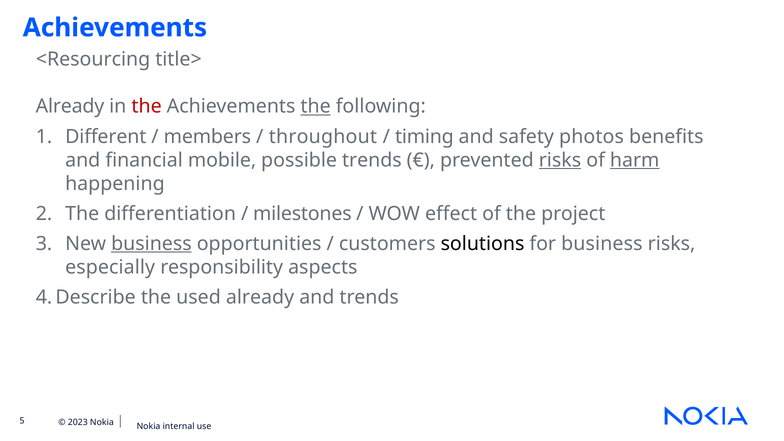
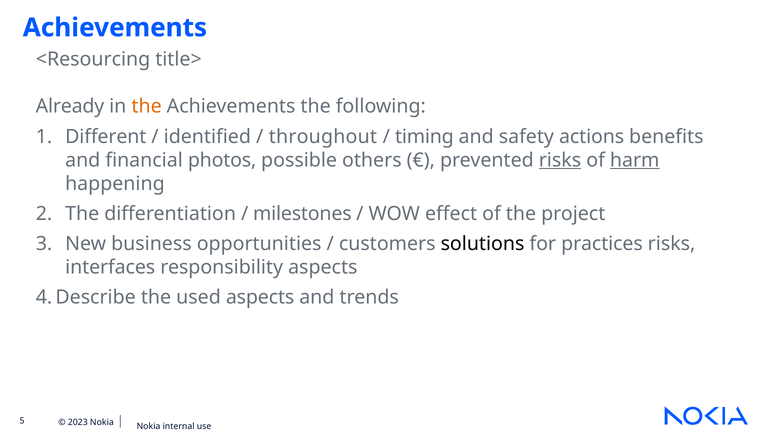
the at (147, 107) colour: red -> orange
the at (316, 107) underline: present -> none
members: members -> identified
photos: photos -> actions
mobile: mobile -> photos
possible trends: trends -> others
business at (151, 244) underline: present -> none
for business: business -> practices
especially: especially -> interfaces
used already: already -> aspects
